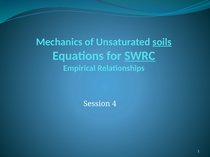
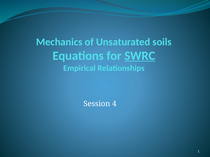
soils underline: present -> none
